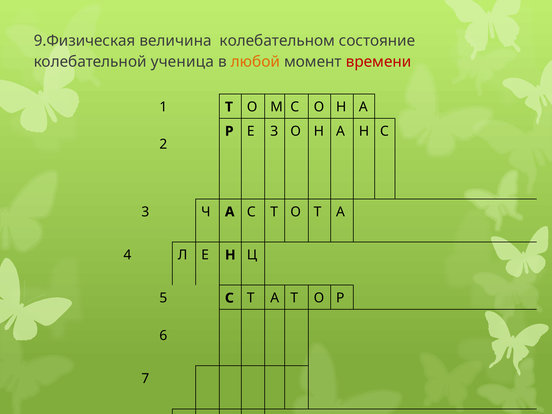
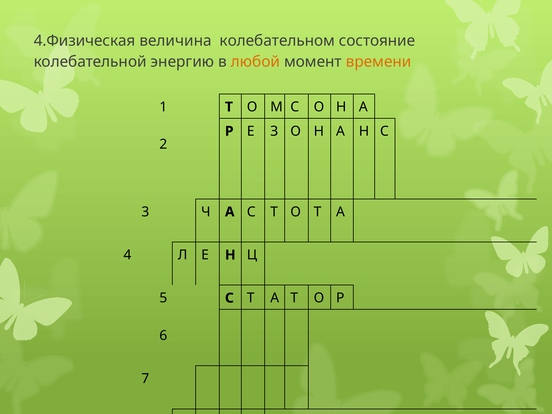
9.Физическая: 9.Физическая -> 4.Физическая
ученица: ученица -> энергию
времени colour: red -> orange
